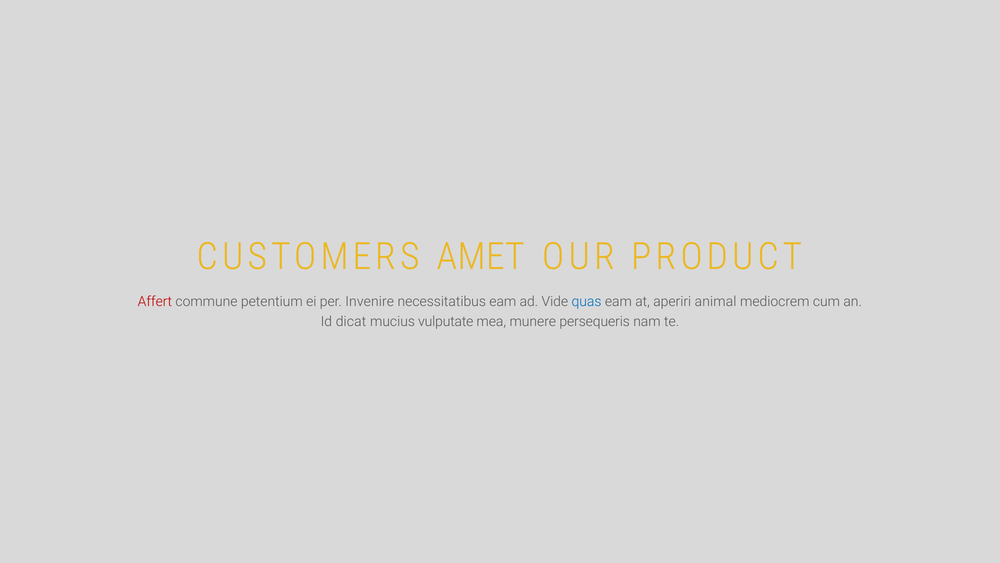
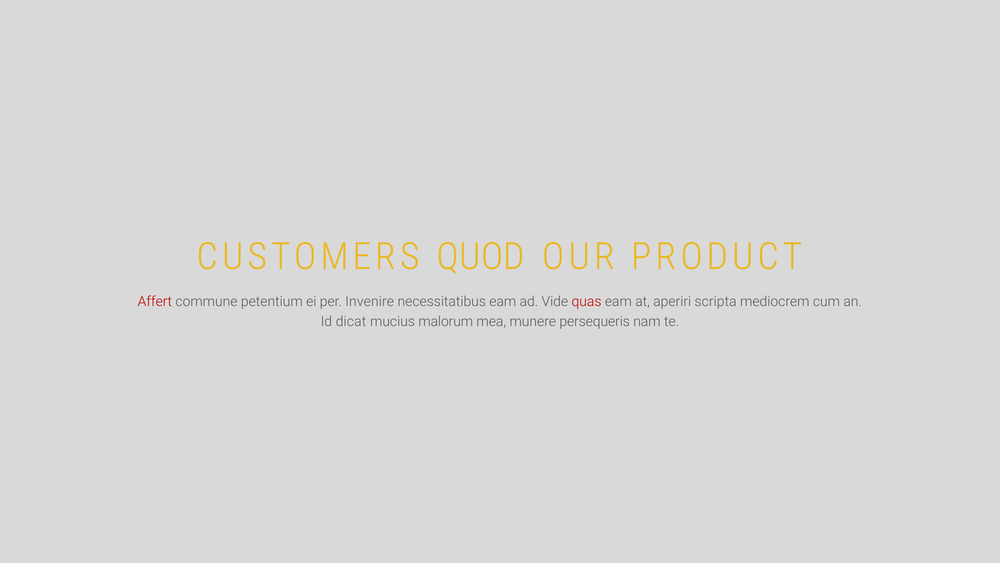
AMET: AMET -> QUOD
quas colour: blue -> red
animal: animal -> scripta
vulputate: vulputate -> malorum
